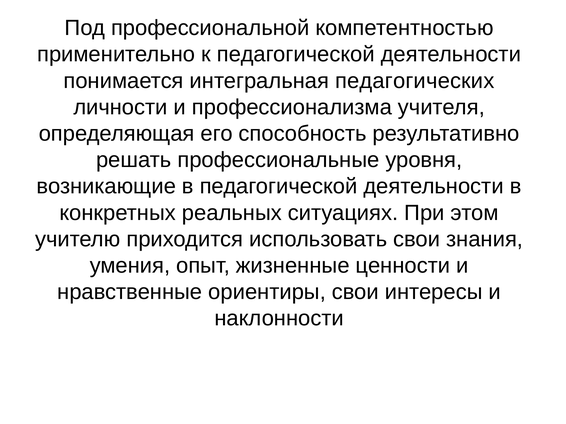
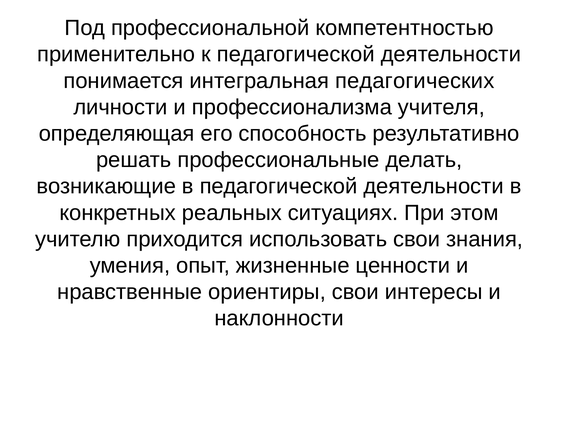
уровня: уровня -> делать
